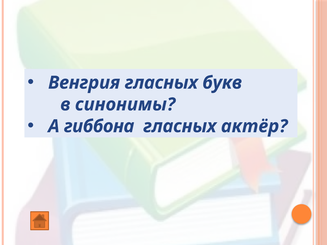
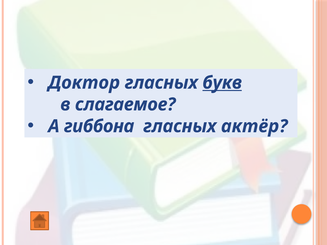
Венгрия: Венгрия -> Доктор
букв underline: none -> present
синонимы: синонимы -> слагаемое
